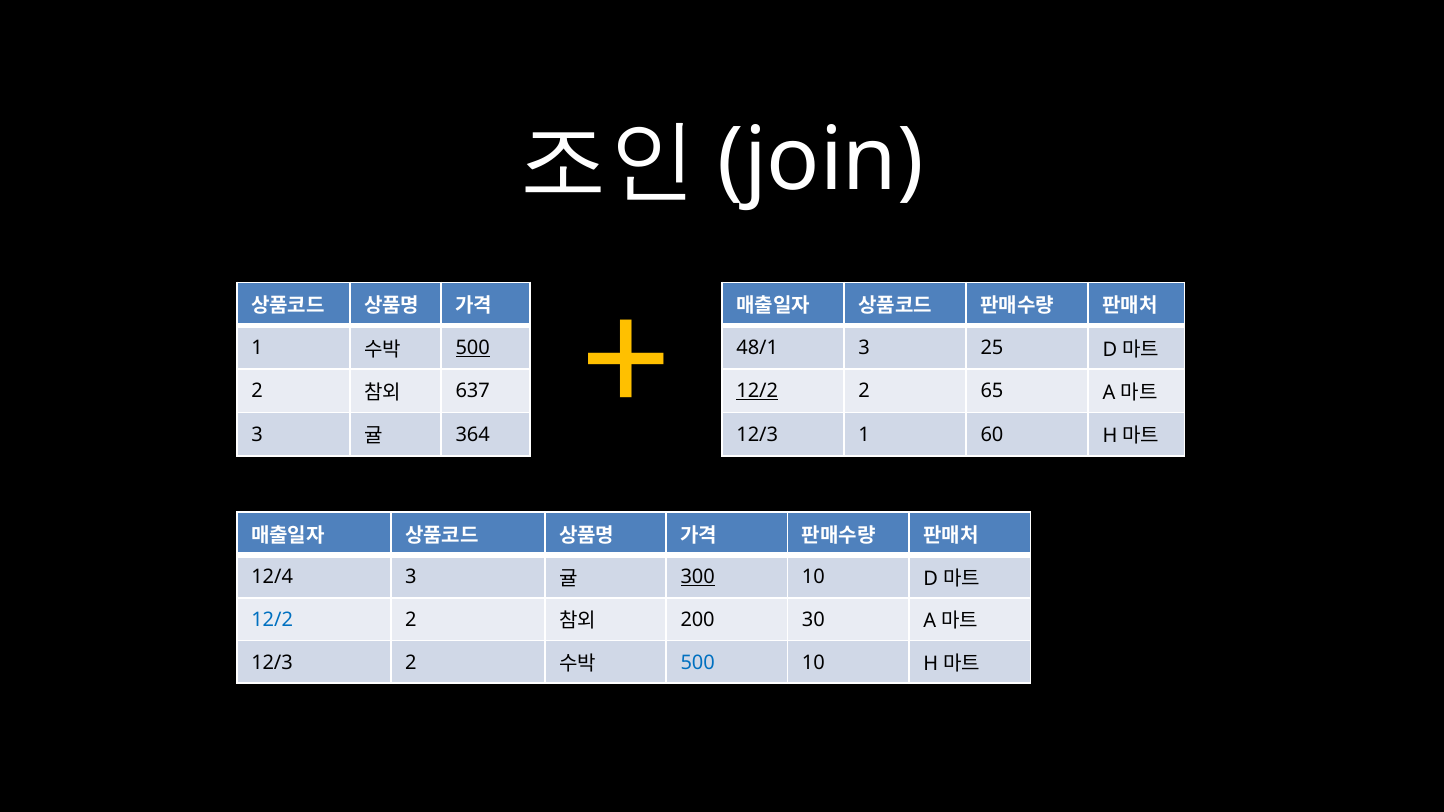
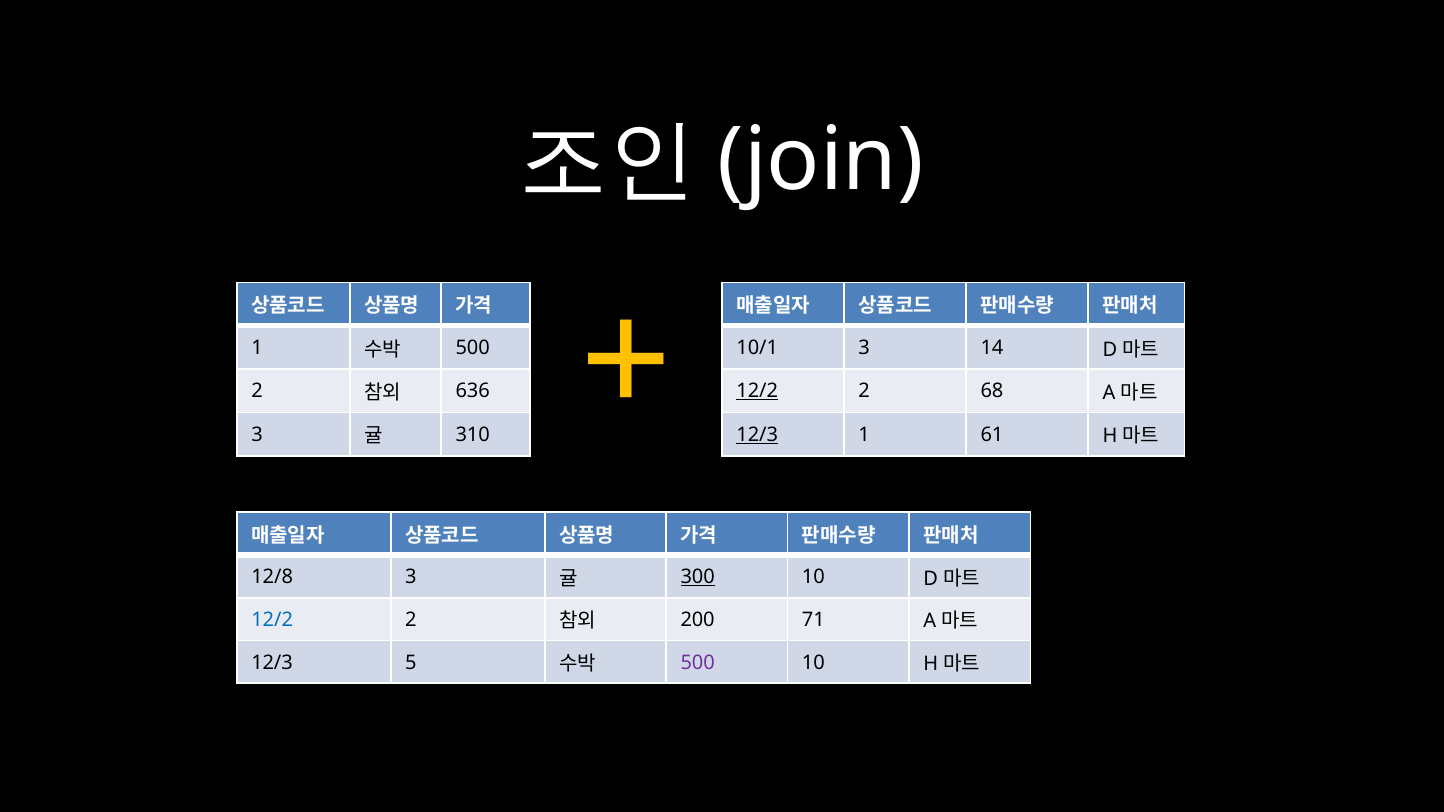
500 at (473, 348) underline: present -> none
48/1: 48/1 -> 10/1
25: 25 -> 14
637: 637 -> 636
65: 65 -> 68
364: 364 -> 310
12/3 at (757, 435) underline: none -> present
60: 60 -> 61
12/4: 12/4 -> 12/8
30: 30 -> 71
12/3 2: 2 -> 5
500 at (698, 663) colour: blue -> purple
